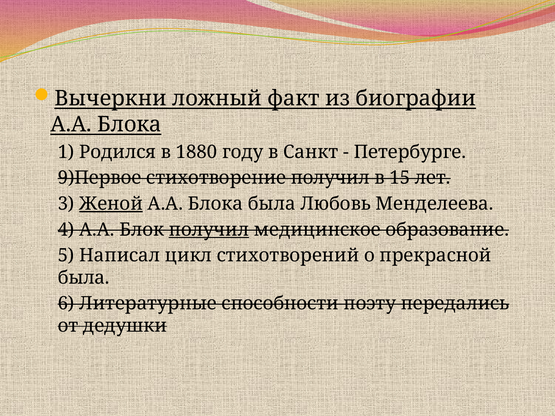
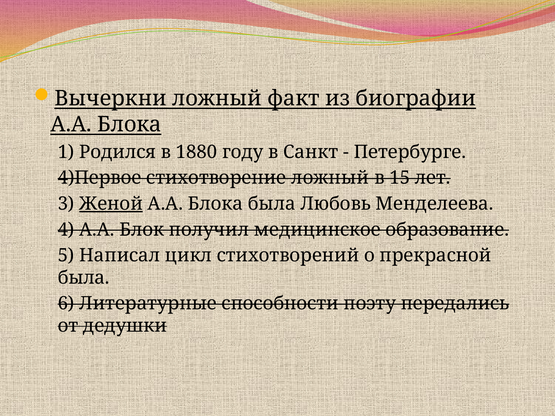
9)Первое: 9)Первое -> 4)Первое
стихотворение получил: получил -> ложный
получил at (209, 230) underline: present -> none
